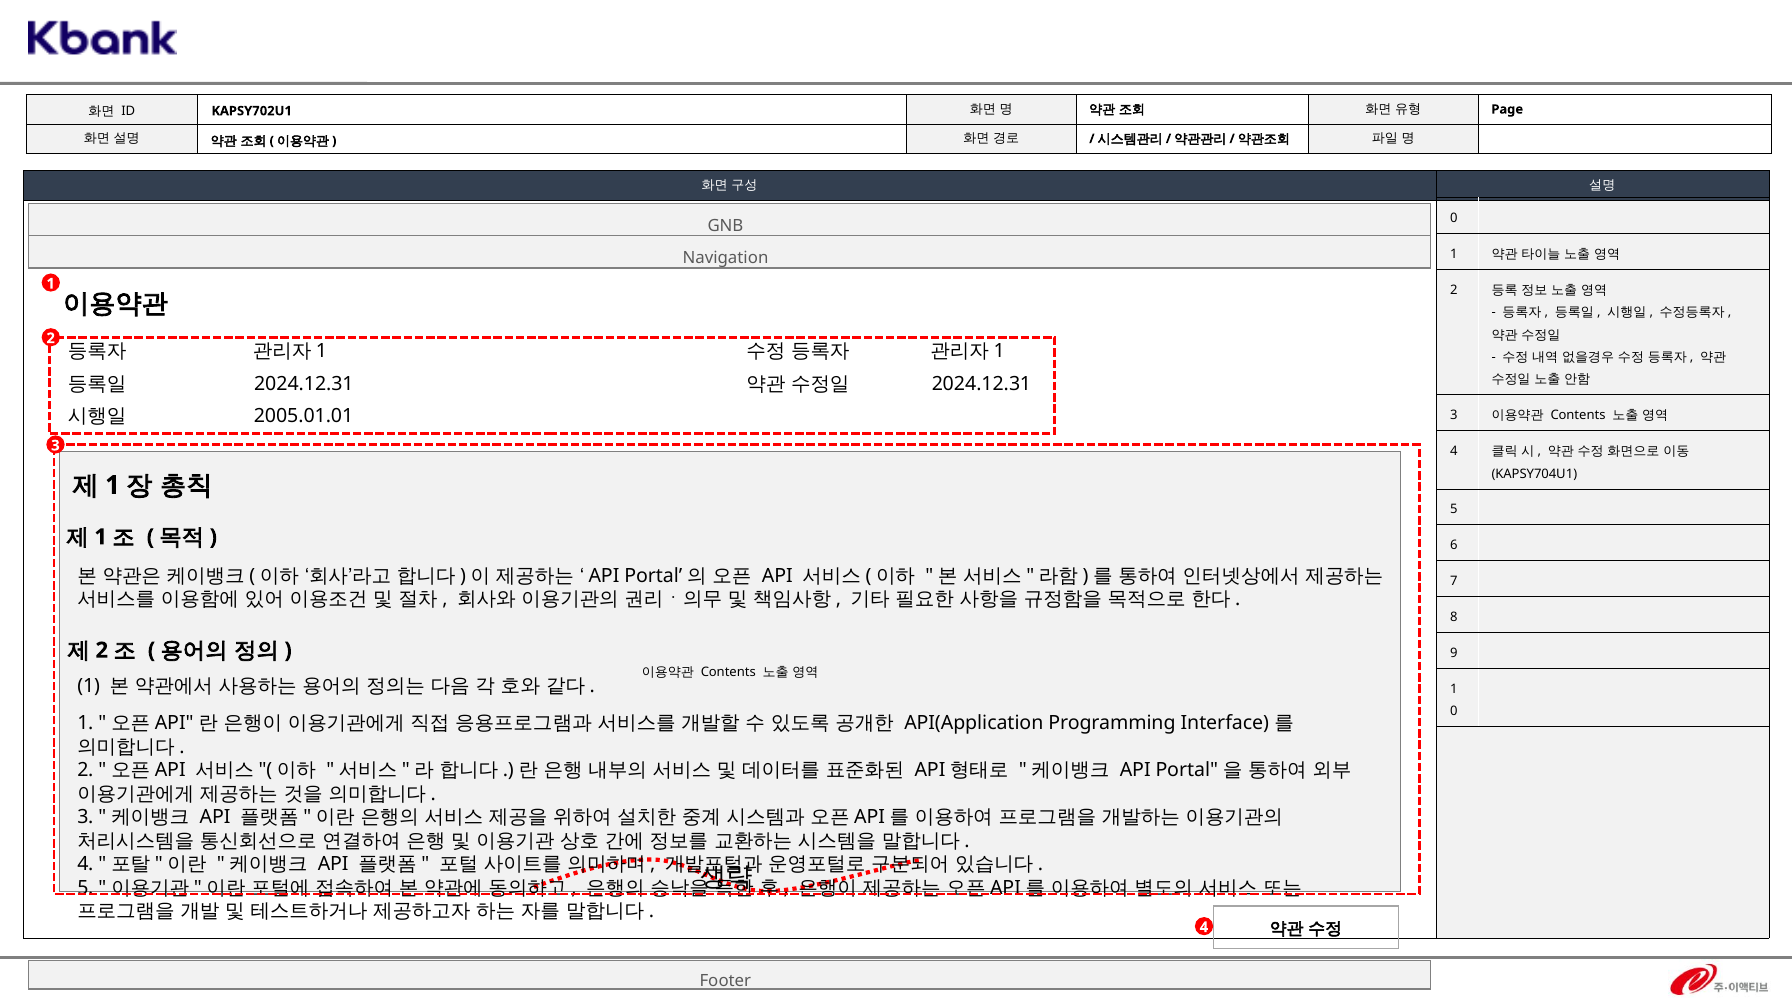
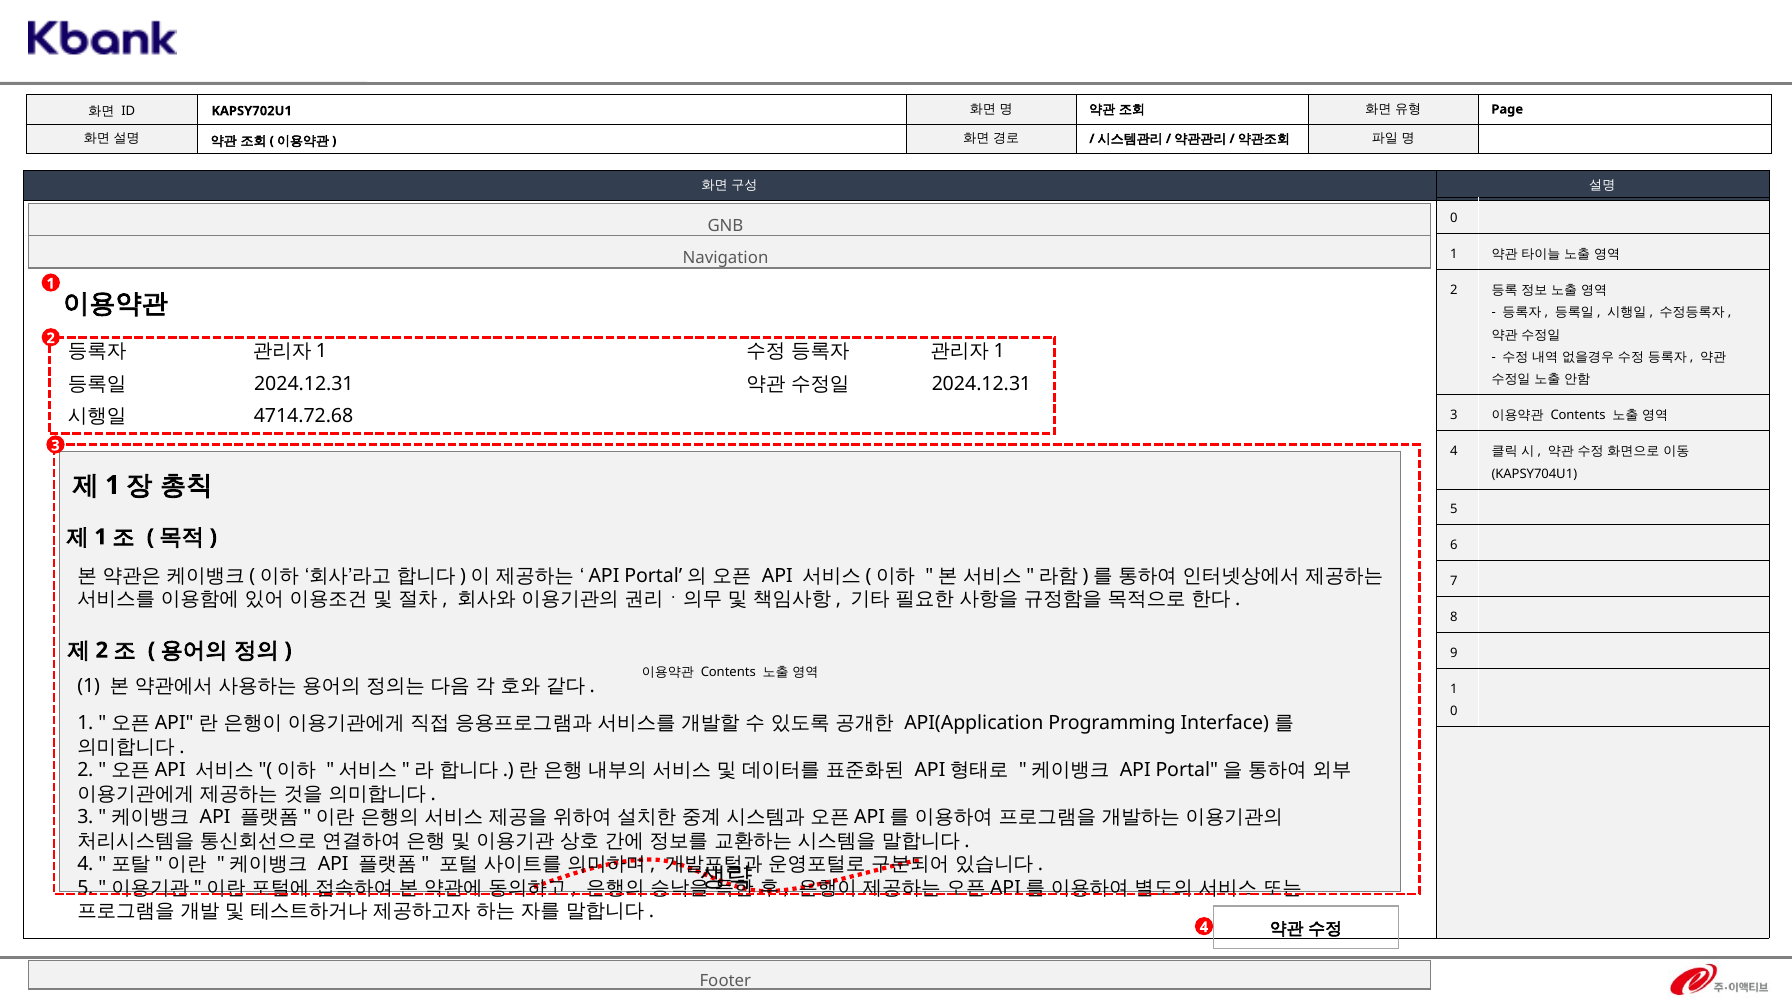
2005.01.01: 2005.01.01 -> 4714.72.68
